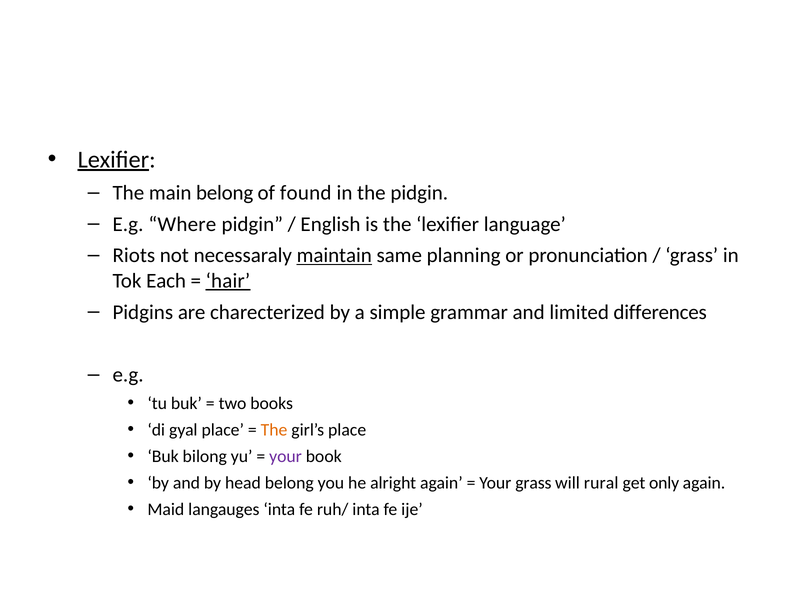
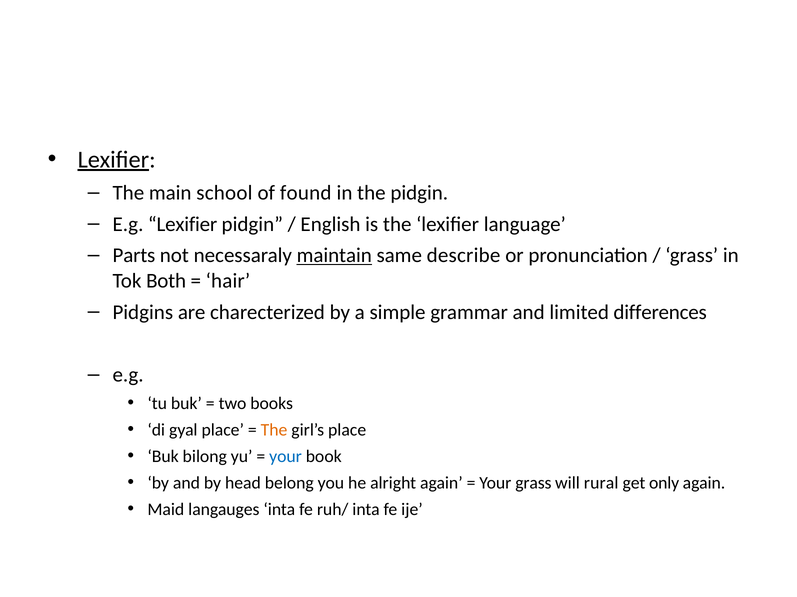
main belong: belong -> school
E.g Where: Where -> Lexifier
Riots: Riots -> Parts
planning: planning -> describe
Each: Each -> Both
hair underline: present -> none
your at (286, 457) colour: purple -> blue
